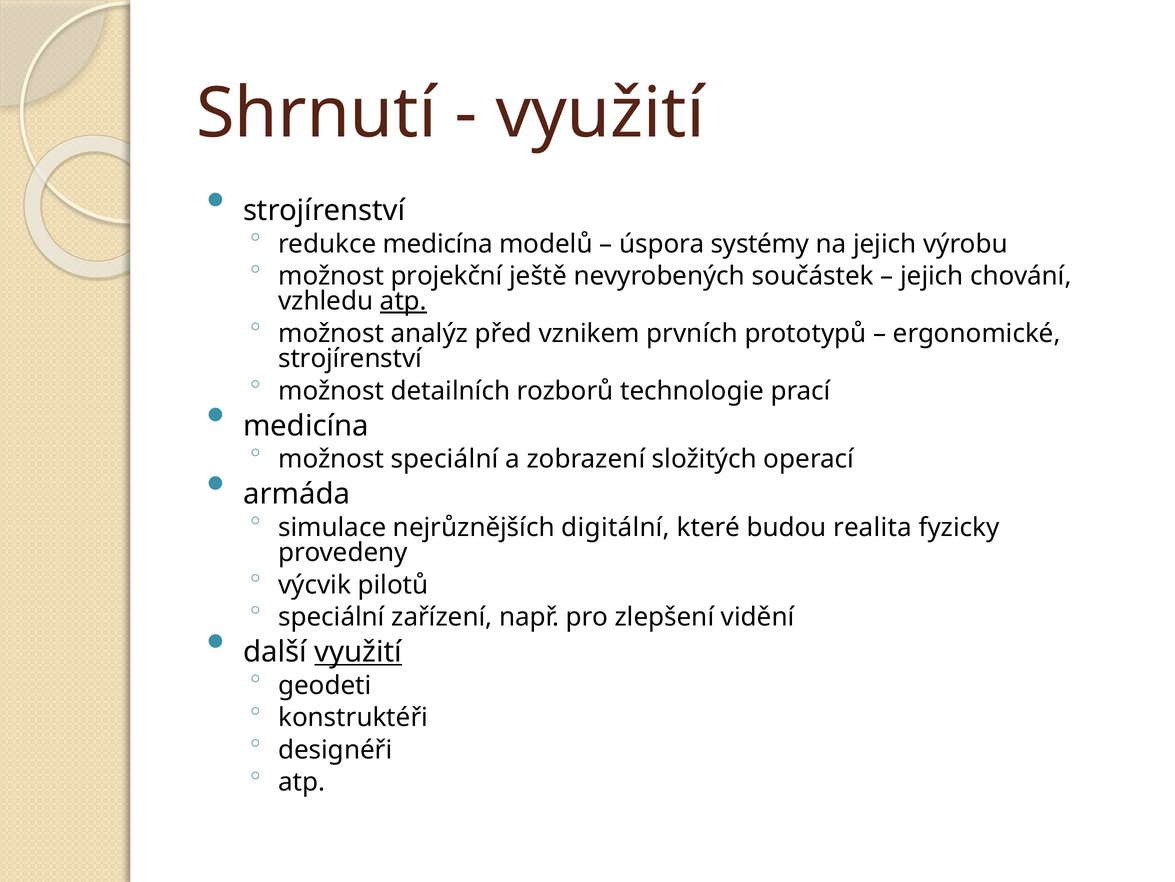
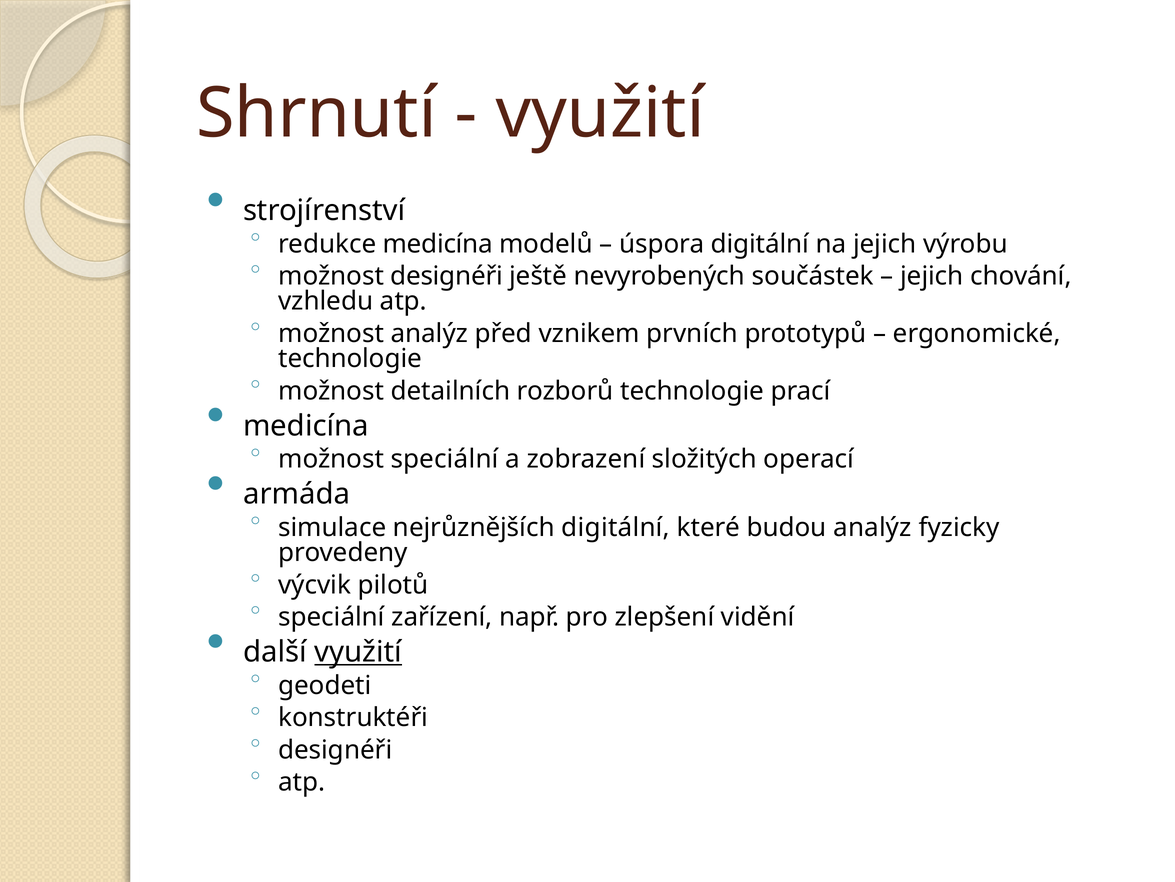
úspora systémy: systémy -> digitální
možnost projekční: projekční -> designéři
atp at (403, 301) underline: present -> none
strojírenství at (350, 358): strojírenství -> technologie
budou realita: realita -> analýz
